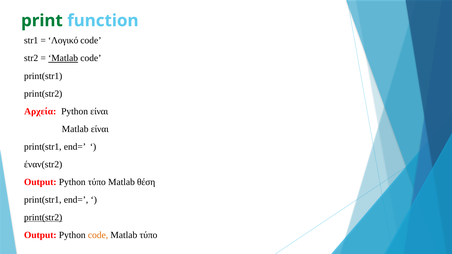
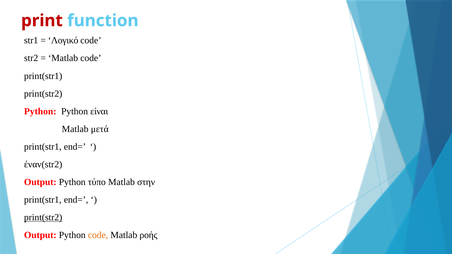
print colour: green -> red
Matlab at (63, 58) underline: present -> none
Αρχεία at (40, 111): Αρχεία -> Python
Matlab είναι: είναι -> μετά
θέση: θέση -> στην
Matlab τύπο: τύπο -> ροής
